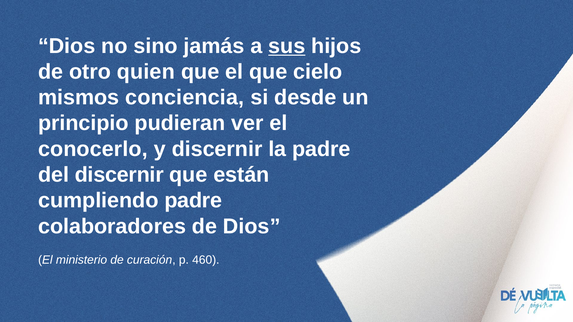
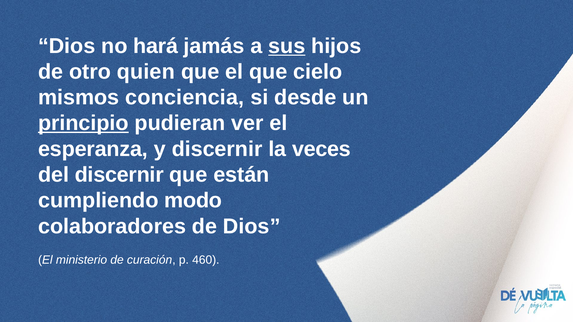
sino: sino -> hará
principio underline: none -> present
conocerlo: conocerlo -> esperanza
la padre: padre -> veces
cumpliendo padre: padre -> modo
